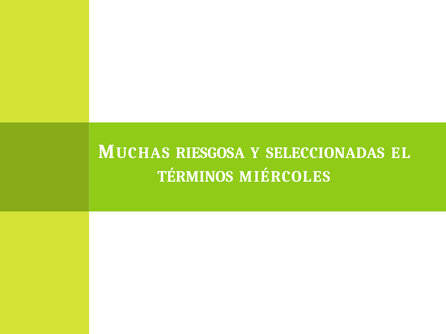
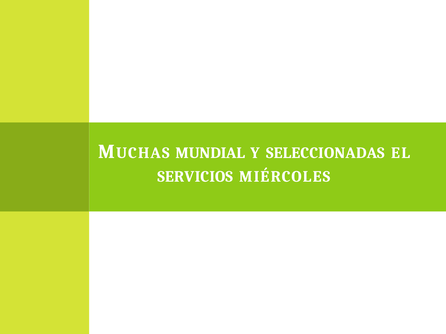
RIESGOSA: RIESGOSA -> MUNDIAL
TÉRMINOS: TÉRMINOS -> SERVICIOS
